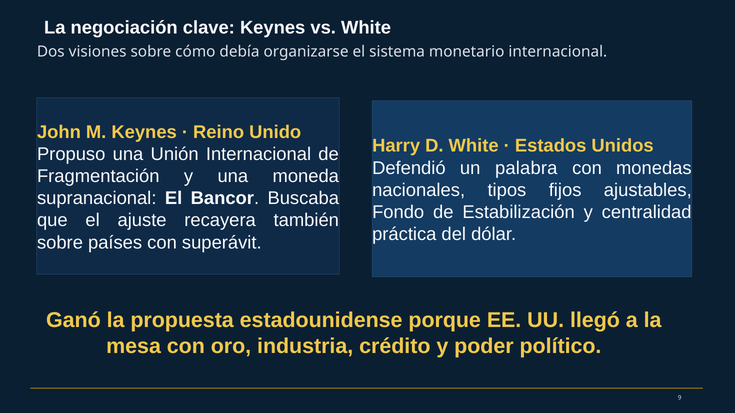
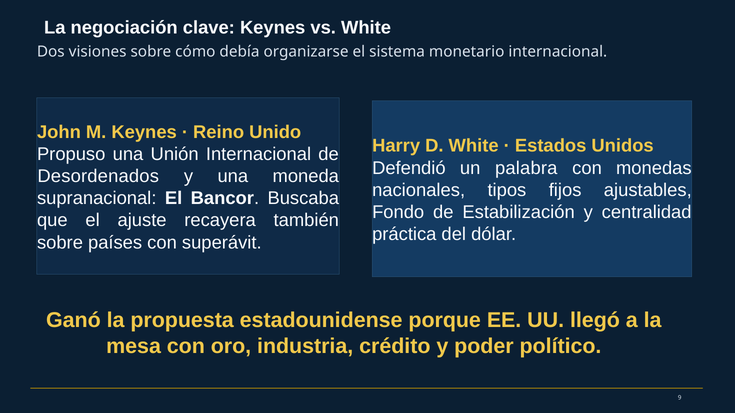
Fragmentación: Fragmentación -> Desordenados
